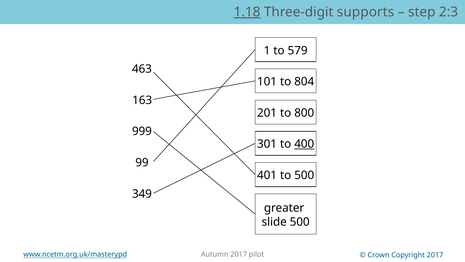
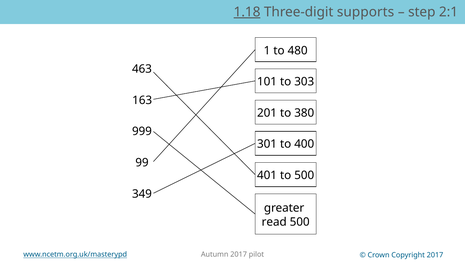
2:3: 2:3 -> 2:1
579: 579 -> 480
804: 804 -> 303
800: 800 -> 380
400 underline: present -> none
slide: slide -> read
